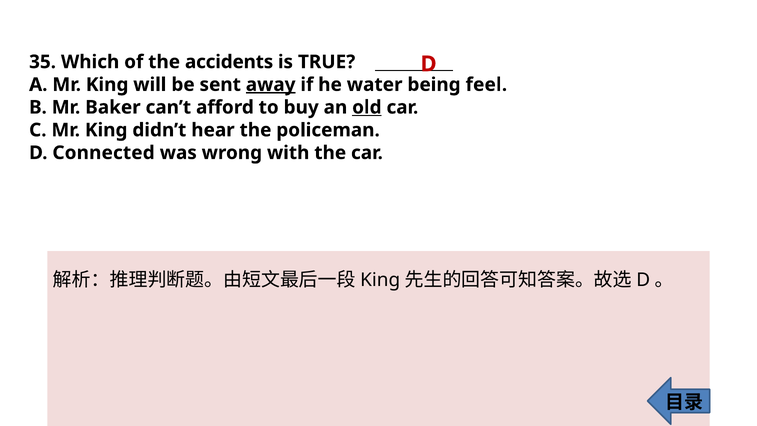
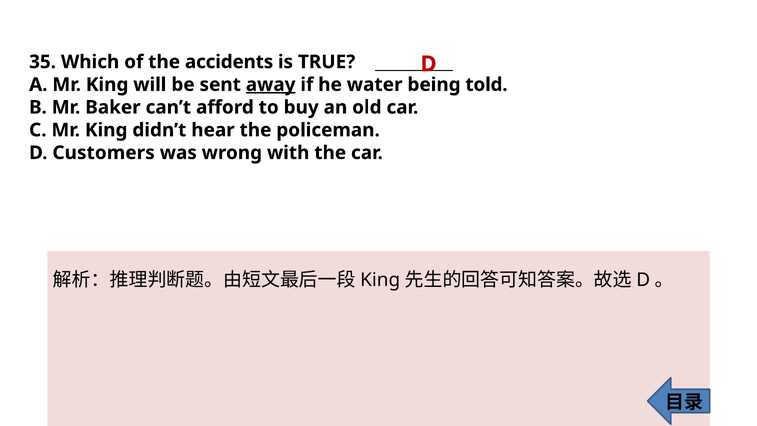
feel: feel -> told
old underline: present -> none
Connected: Connected -> Customers
